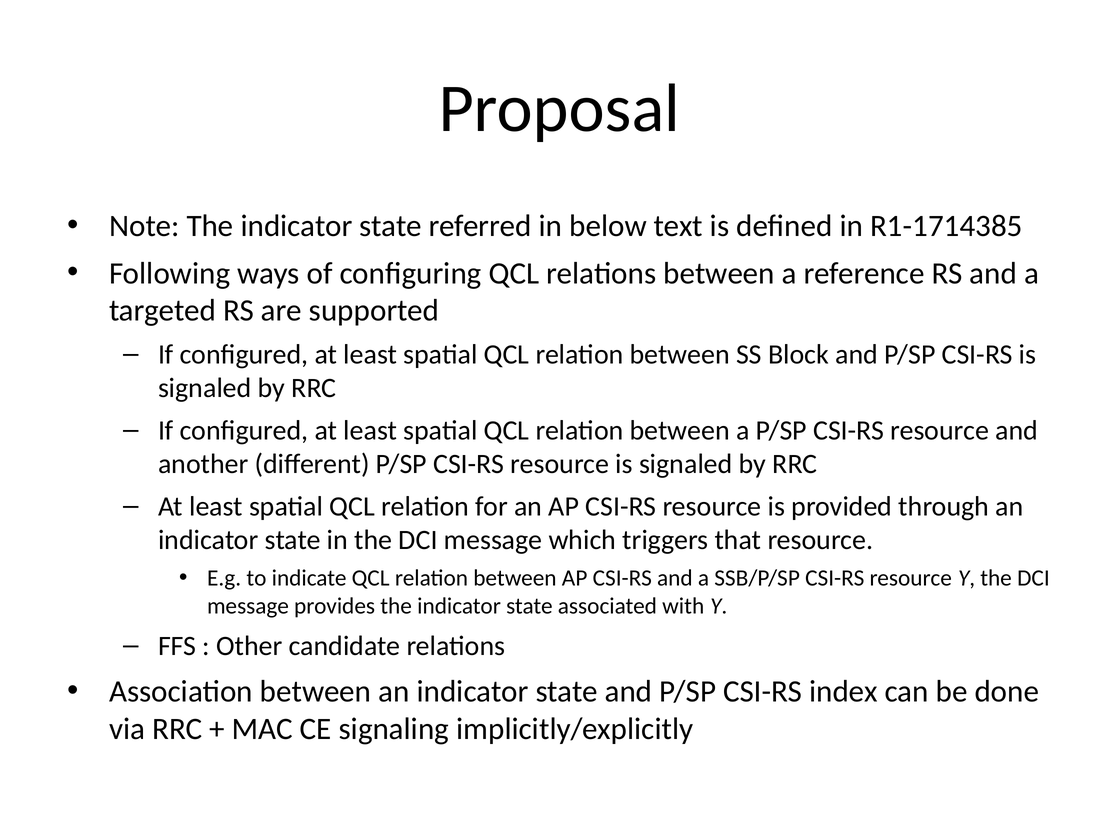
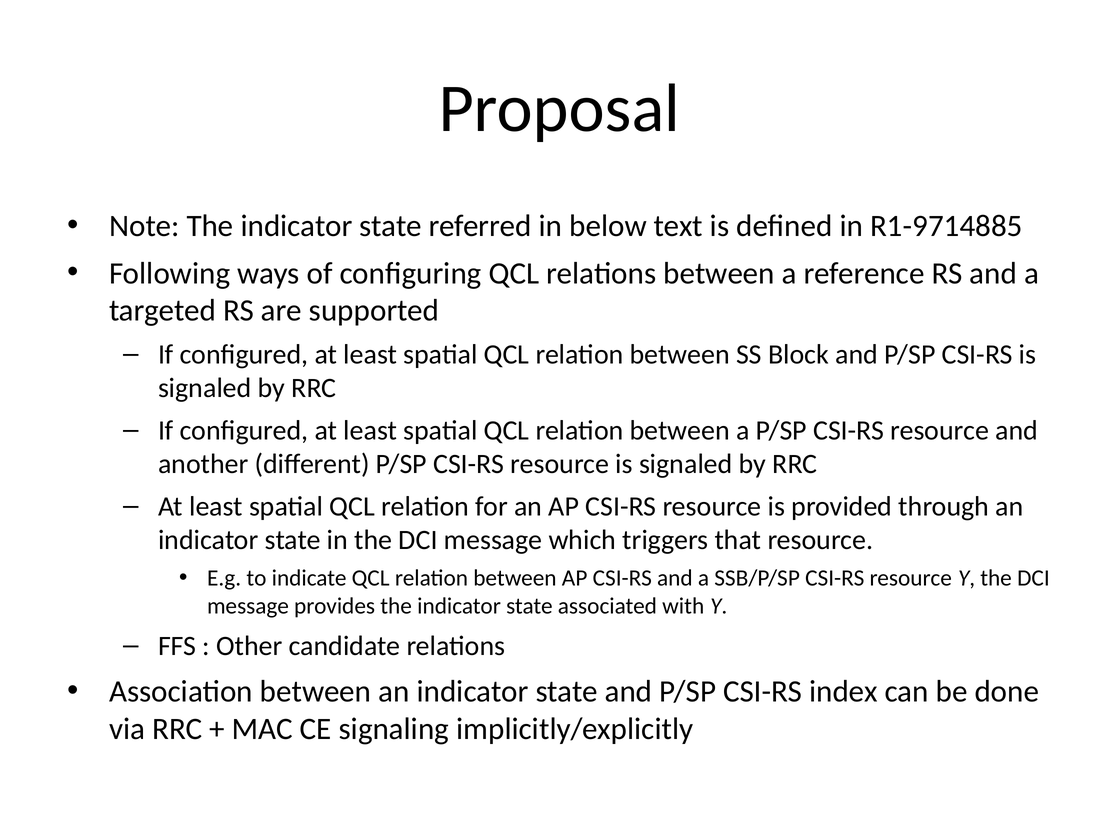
R1-1714385: R1-1714385 -> R1-9714885
